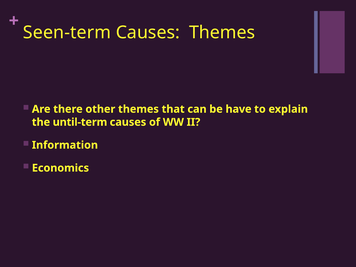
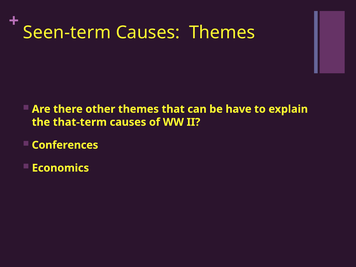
until-term: until-term -> that-term
Information: Information -> Conferences
